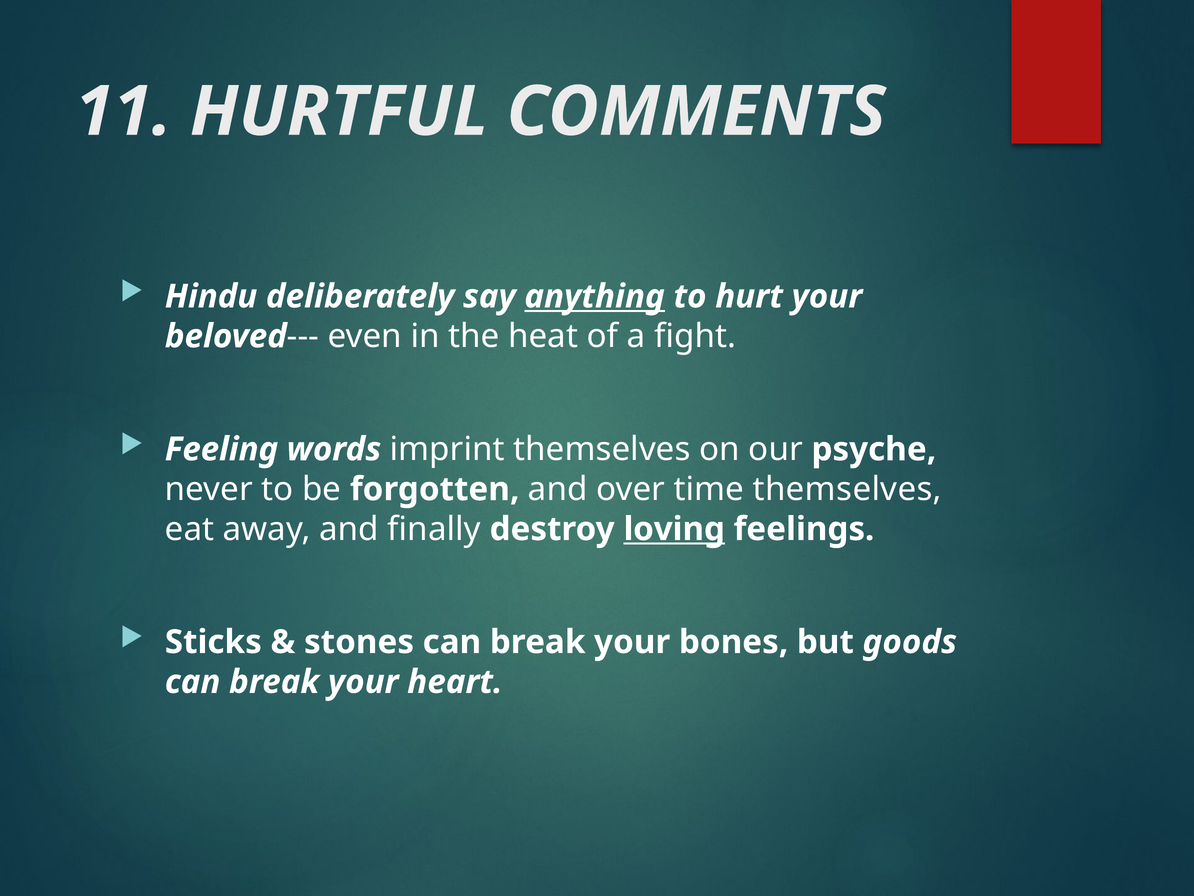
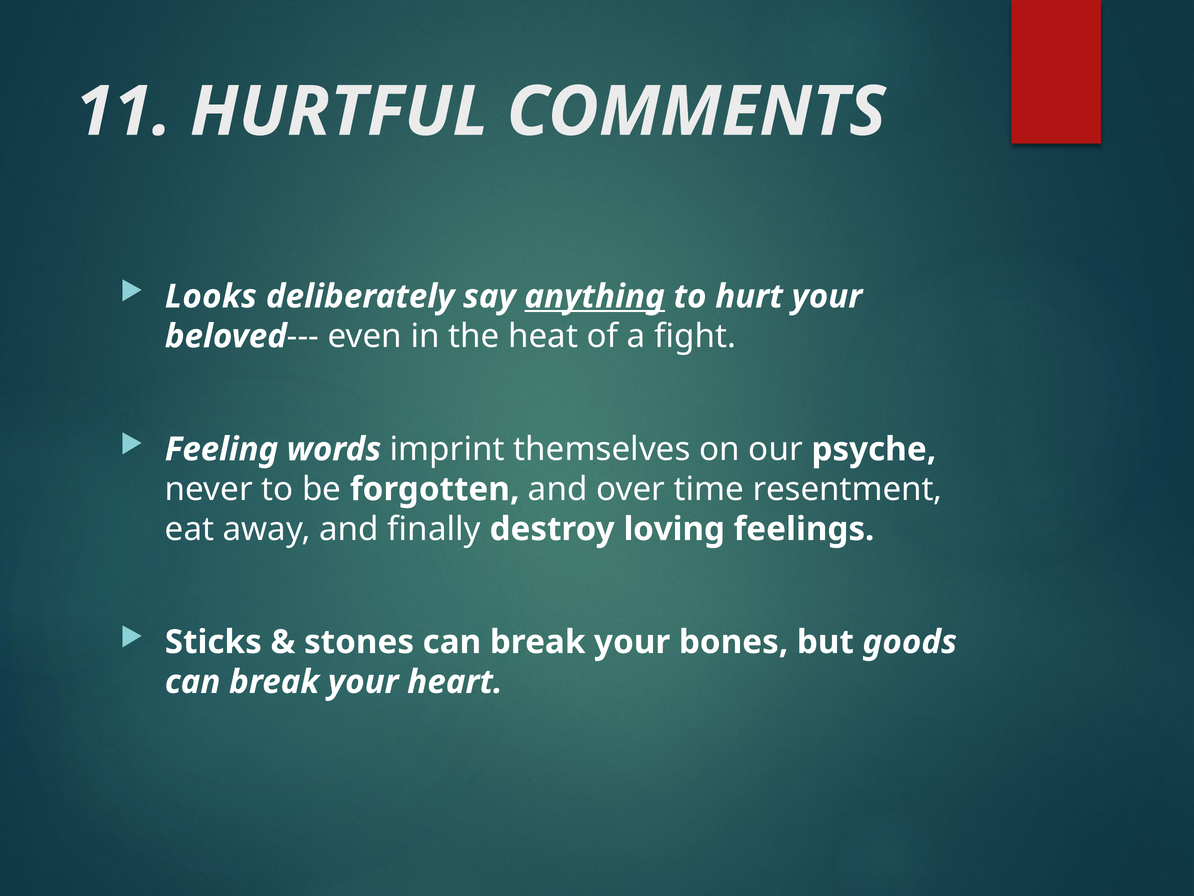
Hindu: Hindu -> Looks
time themselves: themselves -> resentment
loving underline: present -> none
